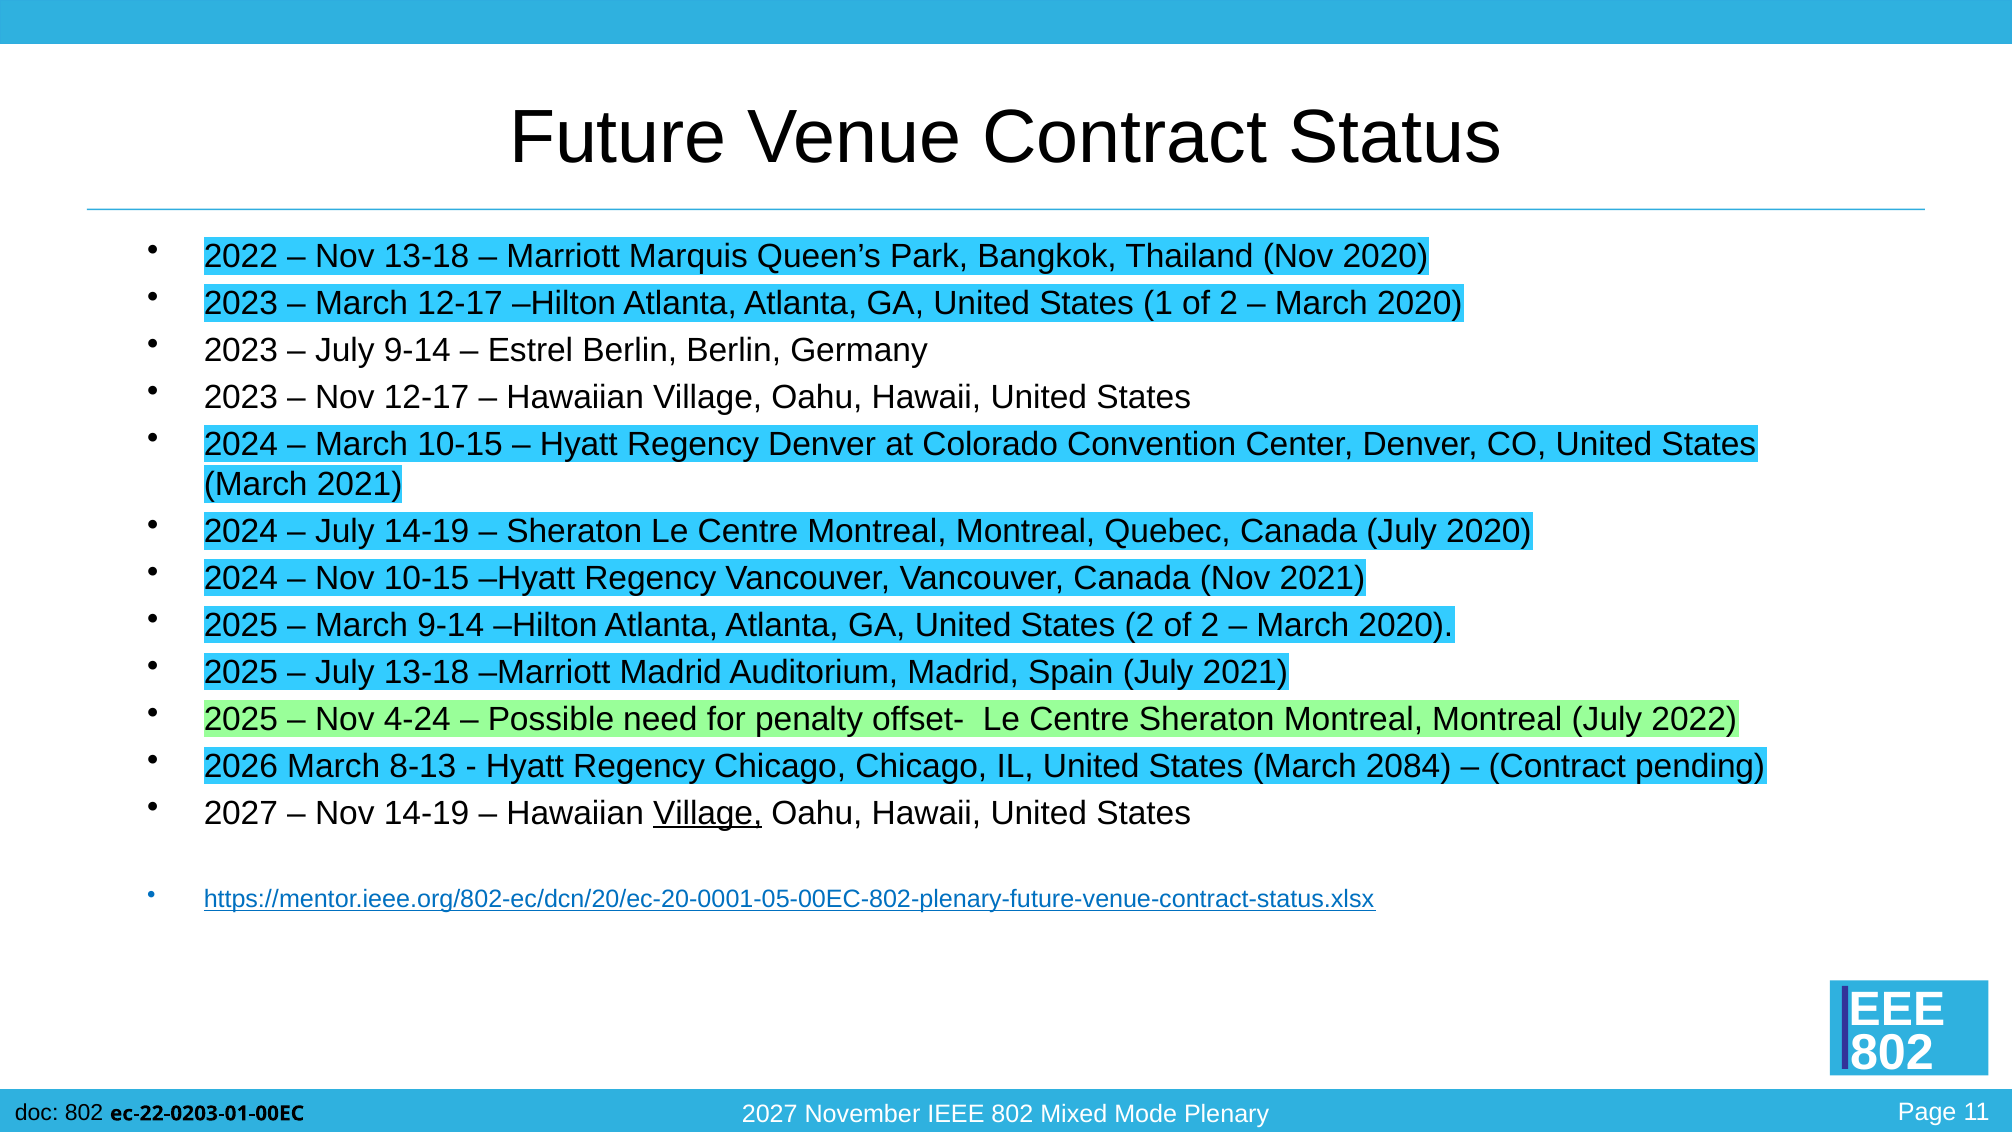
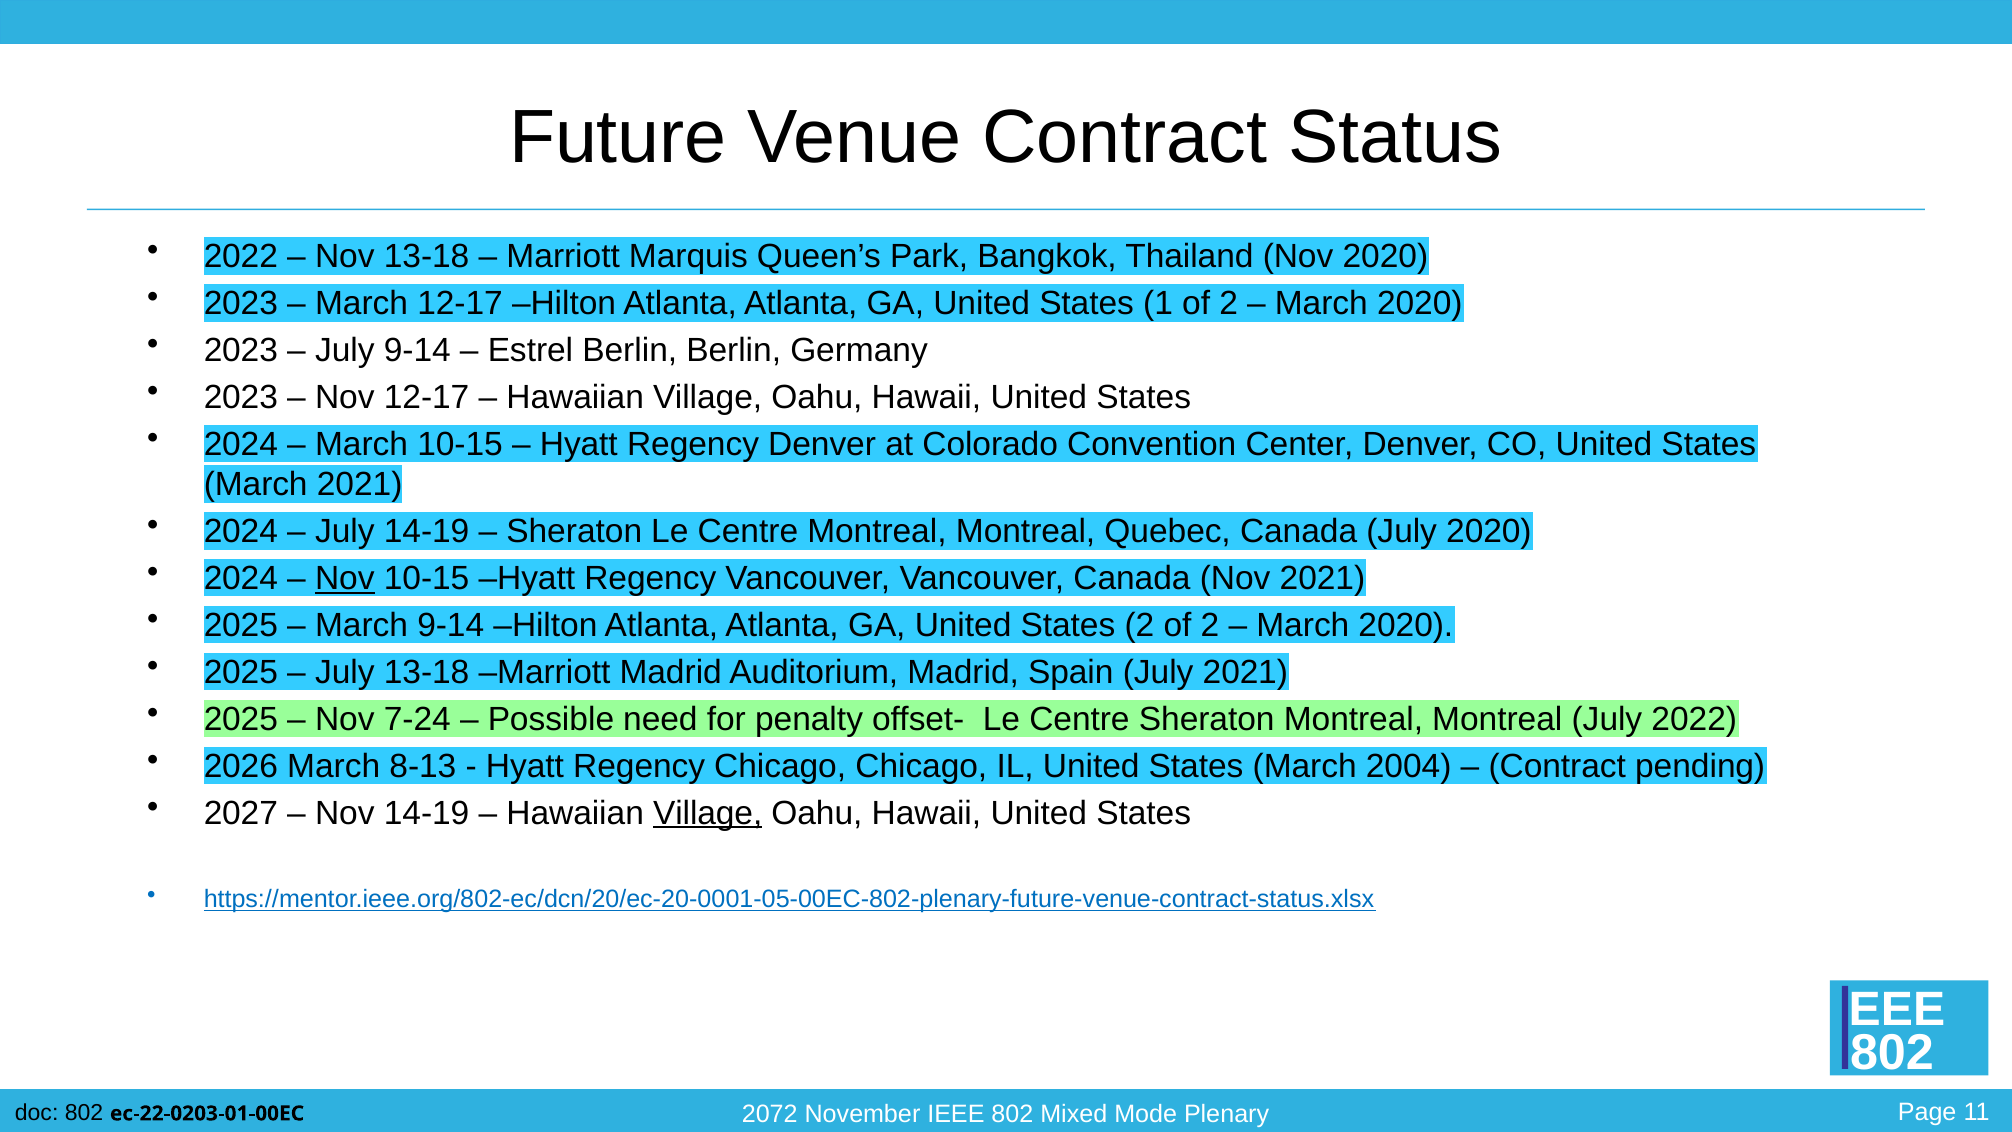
Nov at (345, 578) underline: none -> present
4-24: 4-24 -> 7-24
2084: 2084 -> 2004
2027 at (770, 1114): 2027 -> 2072
